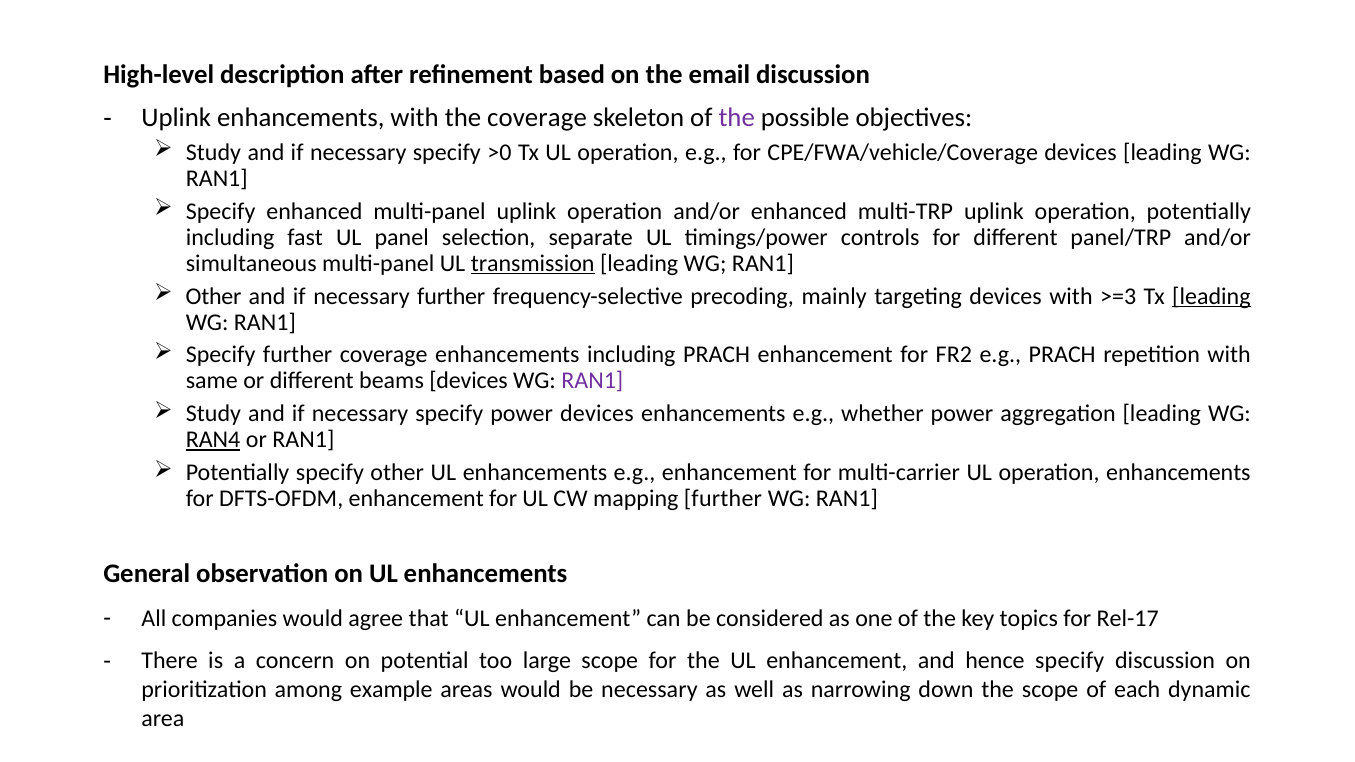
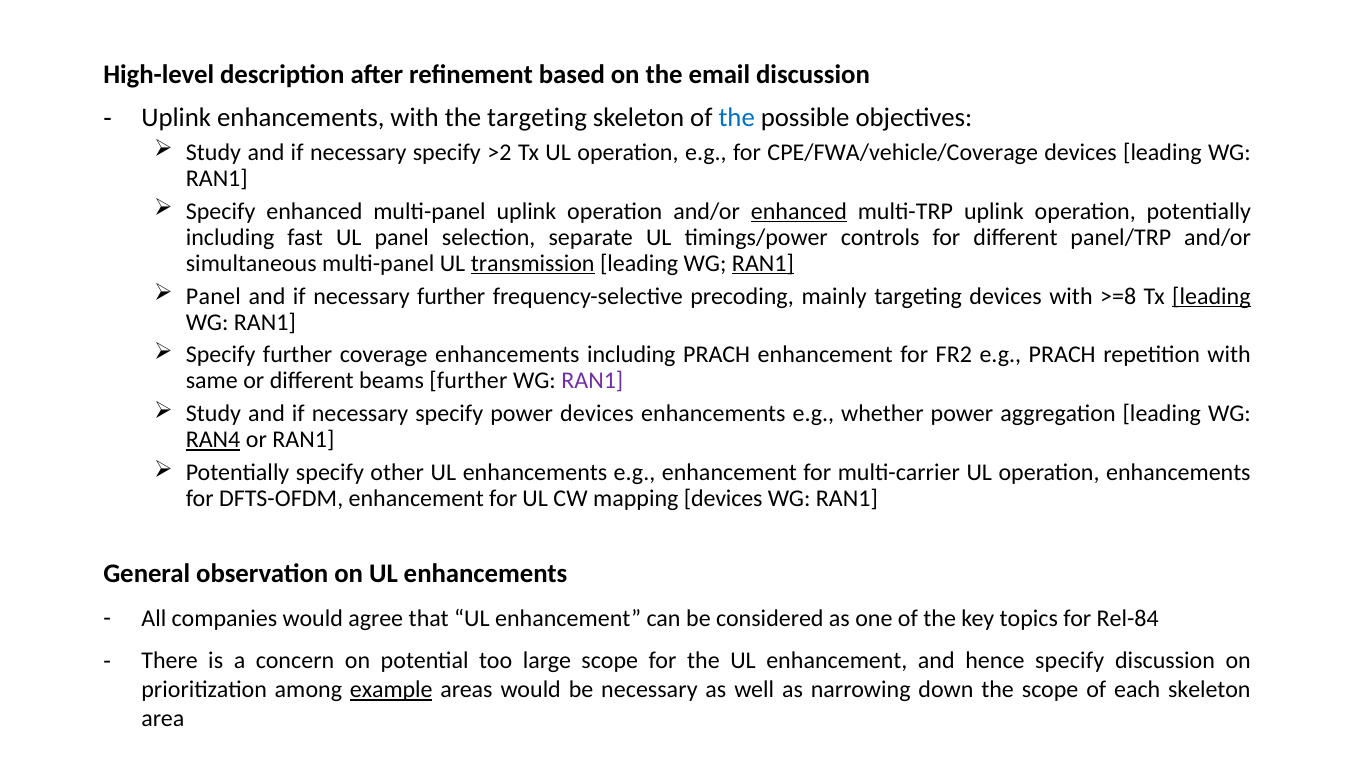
the coverage: coverage -> targeting
the at (737, 118) colour: purple -> blue
>0: >0 -> >2
enhanced at (799, 211) underline: none -> present
RAN1 at (763, 263) underline: none -> present
Other at (214, 296): Other -> Panel
>=3: >=3 -> >=8
beams devices: devices -> further
mapping further: further -> devices
Rel-17: Rel-17 -> Rel-84
example underline: none -> present
each dynamic: dynamic -> skeleton
